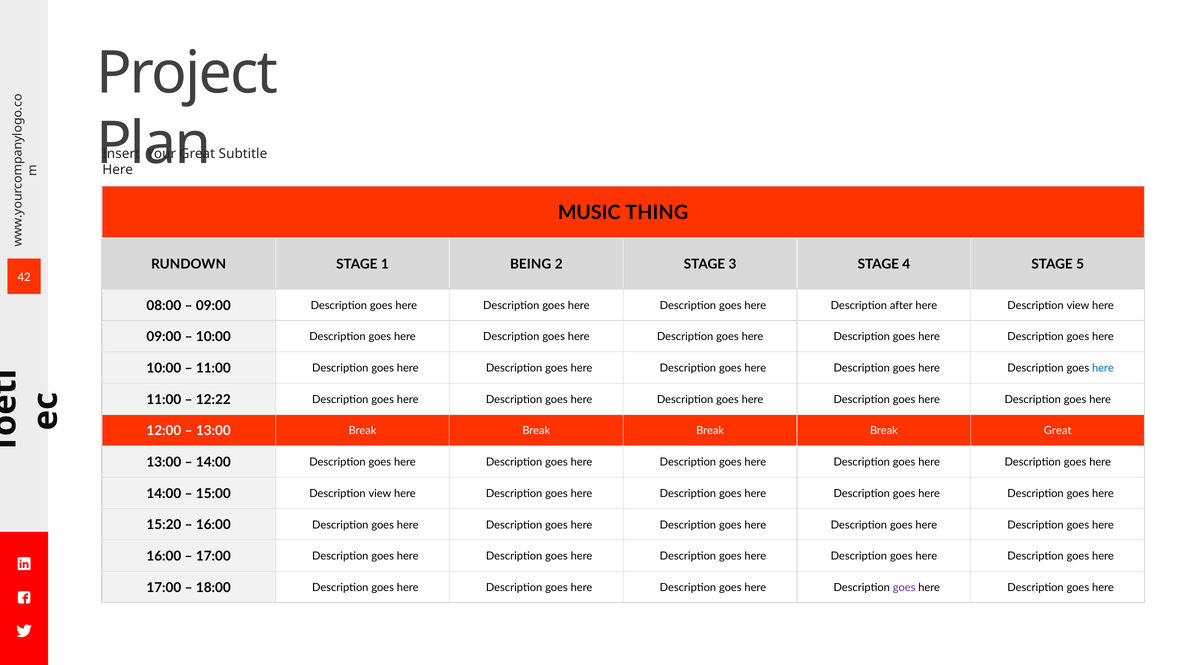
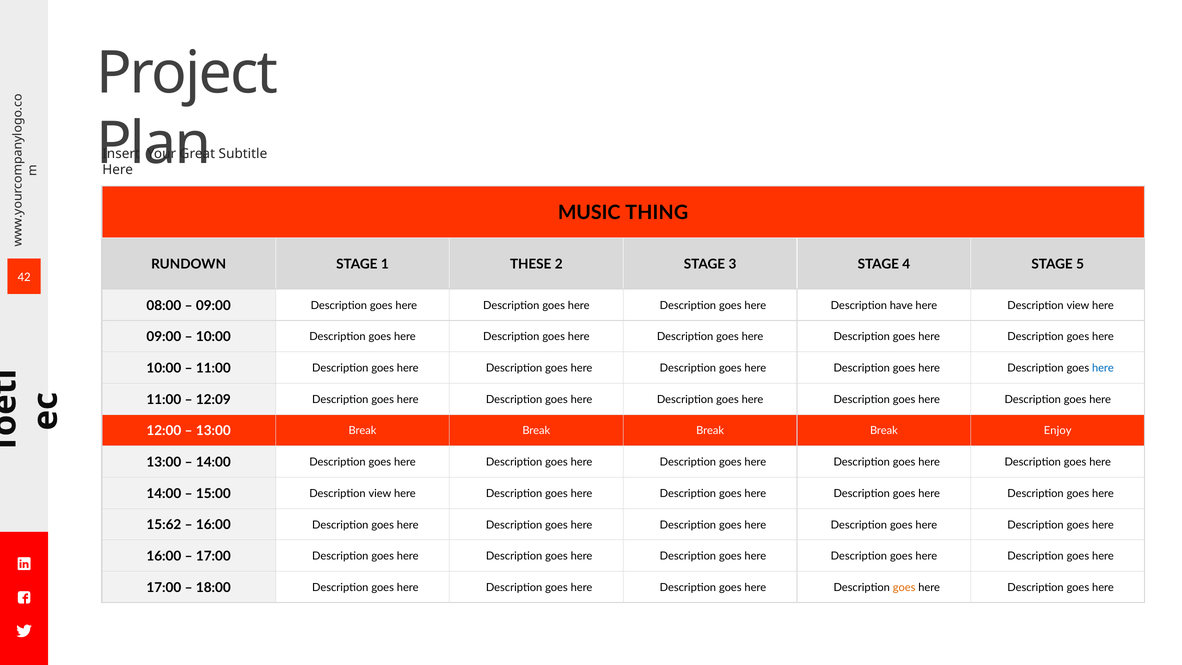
BEING: BEING -> THESE
after: after -> have
12:22: 12:22 -> 12:09
Break Great: Great -> Enjoy
15:20: 15:20 -> 15:62
goes at (904, 587) colour: purple -> orange
